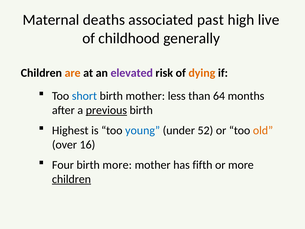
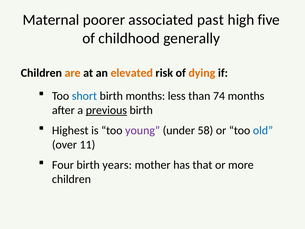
deaths: deaths -> poorer
live: live -> five
elevated colour: purple -> orange
birth mother: mother -> months
64: 64 -> 74
young colour: blue -> purple
52: 52 -> 58
old colour: orange -> blue
16: 16 -> 11
birth more: more -> years
fifth: fifth -> that
children at (71, 179) underline: present -> none
